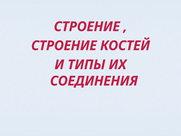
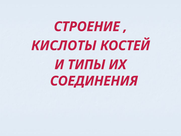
СТРОЕНИЕ at (64, 46): СТРОЕНИЕ -> КИСЛОТЫ
